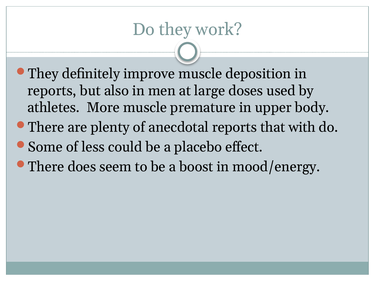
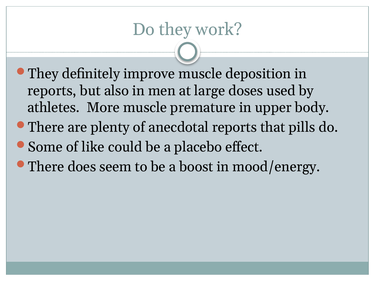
with: with -> pills
less: less -> like
